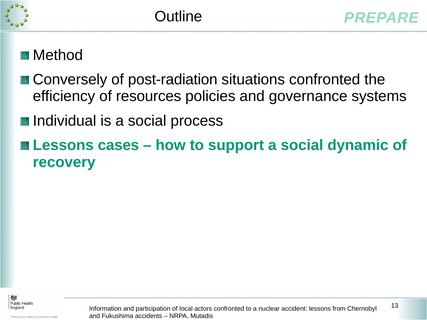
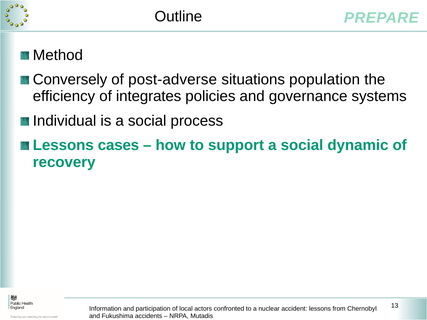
post-radiation: post-radiation -> post-adverse
situations confronted: confronted -> population
resources: resources -> integrates
